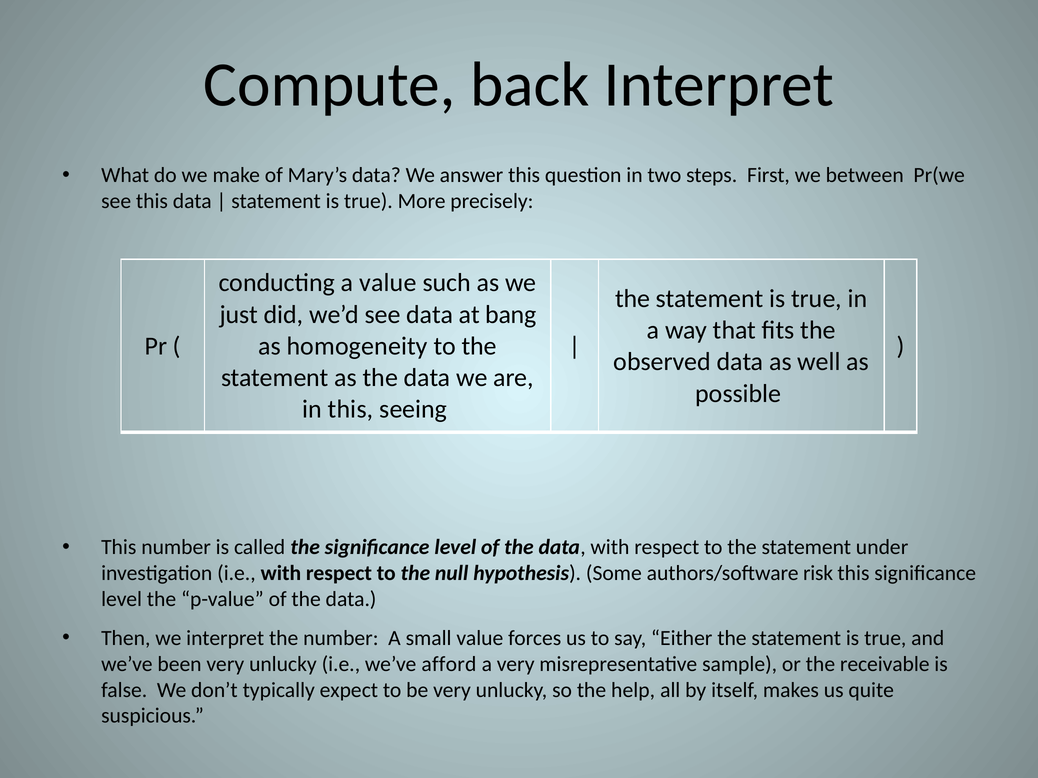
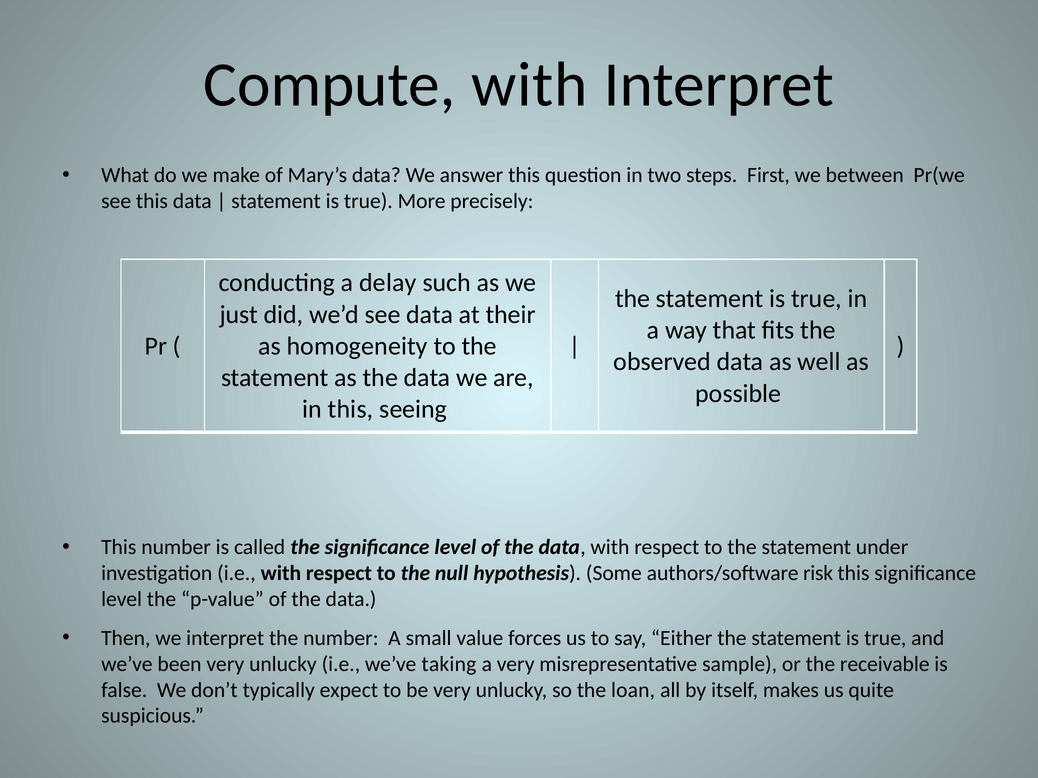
Compute back: back -> with
a value: value -> delay
bang: bang -> their
afford: afford -> taking
help: help -> loan
